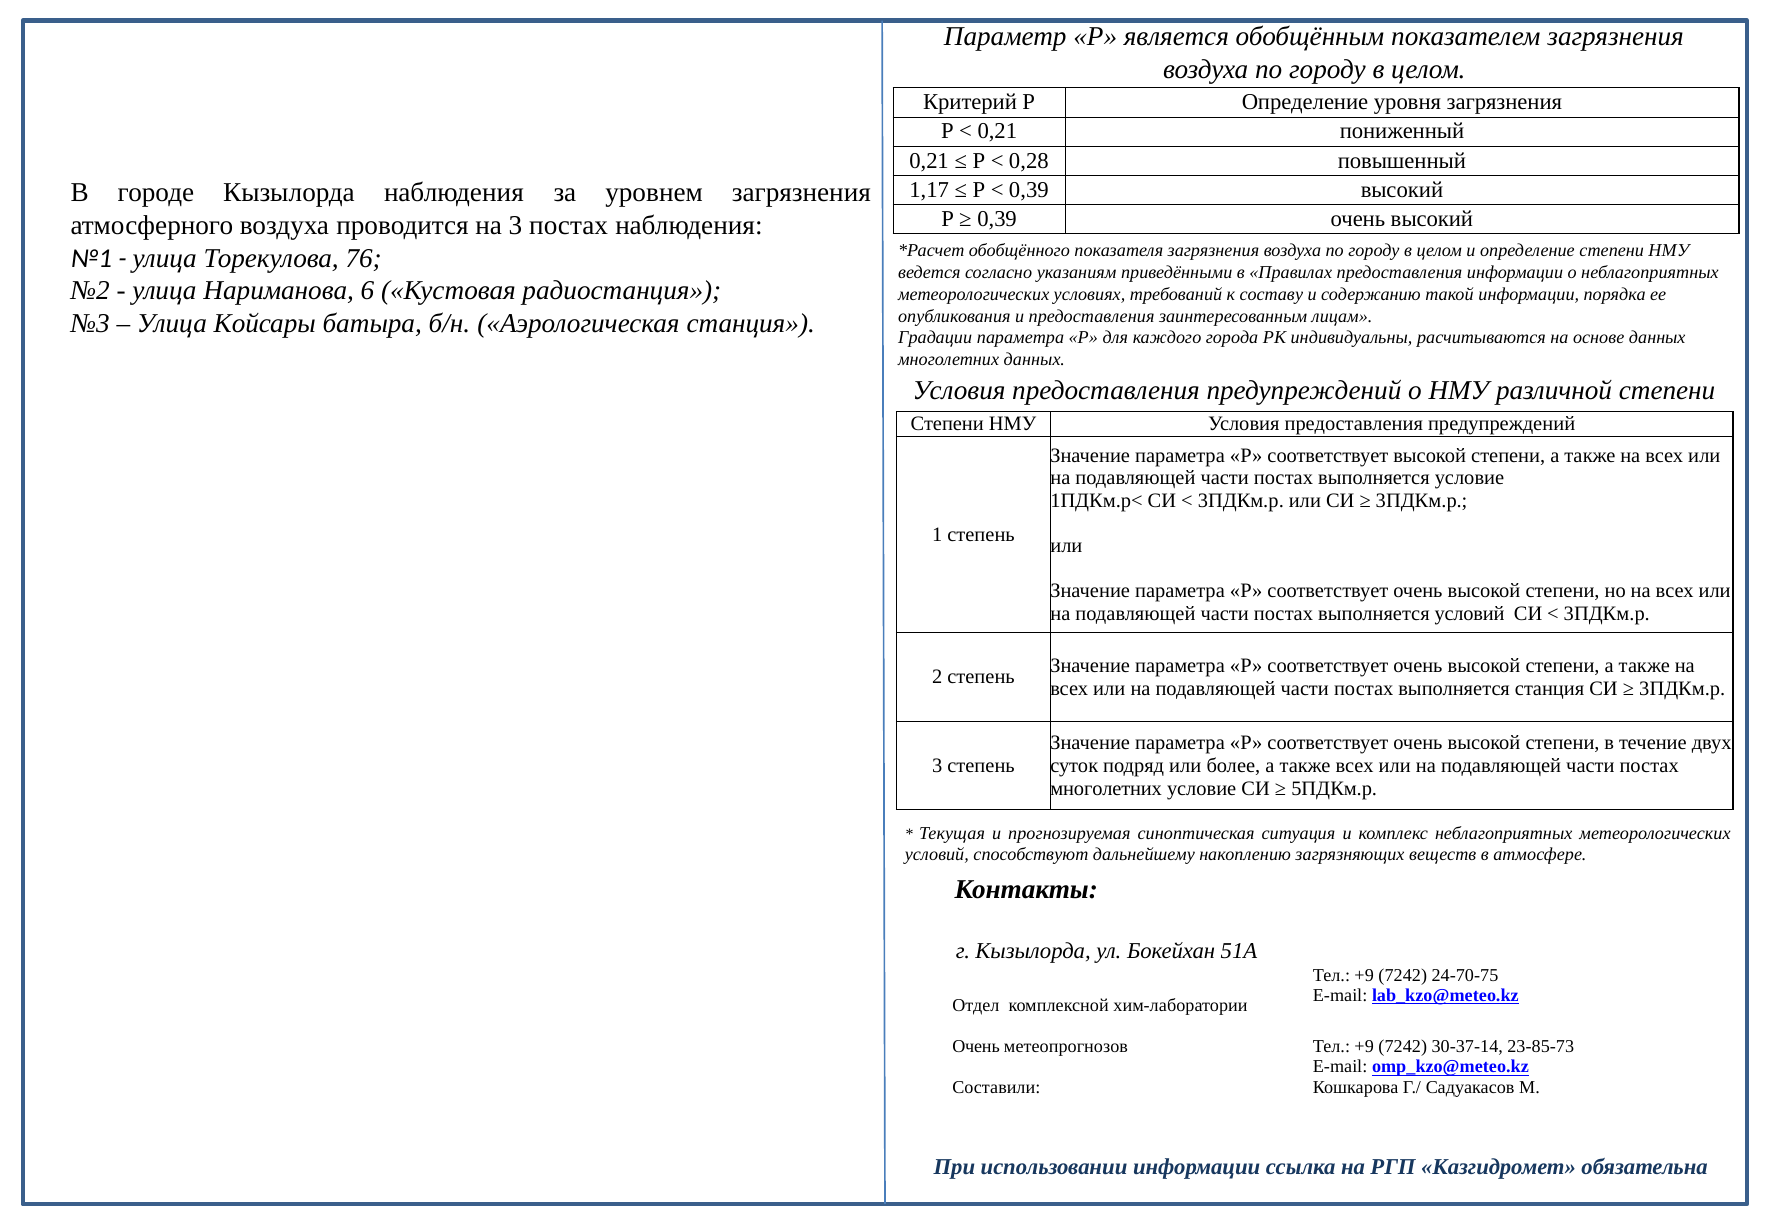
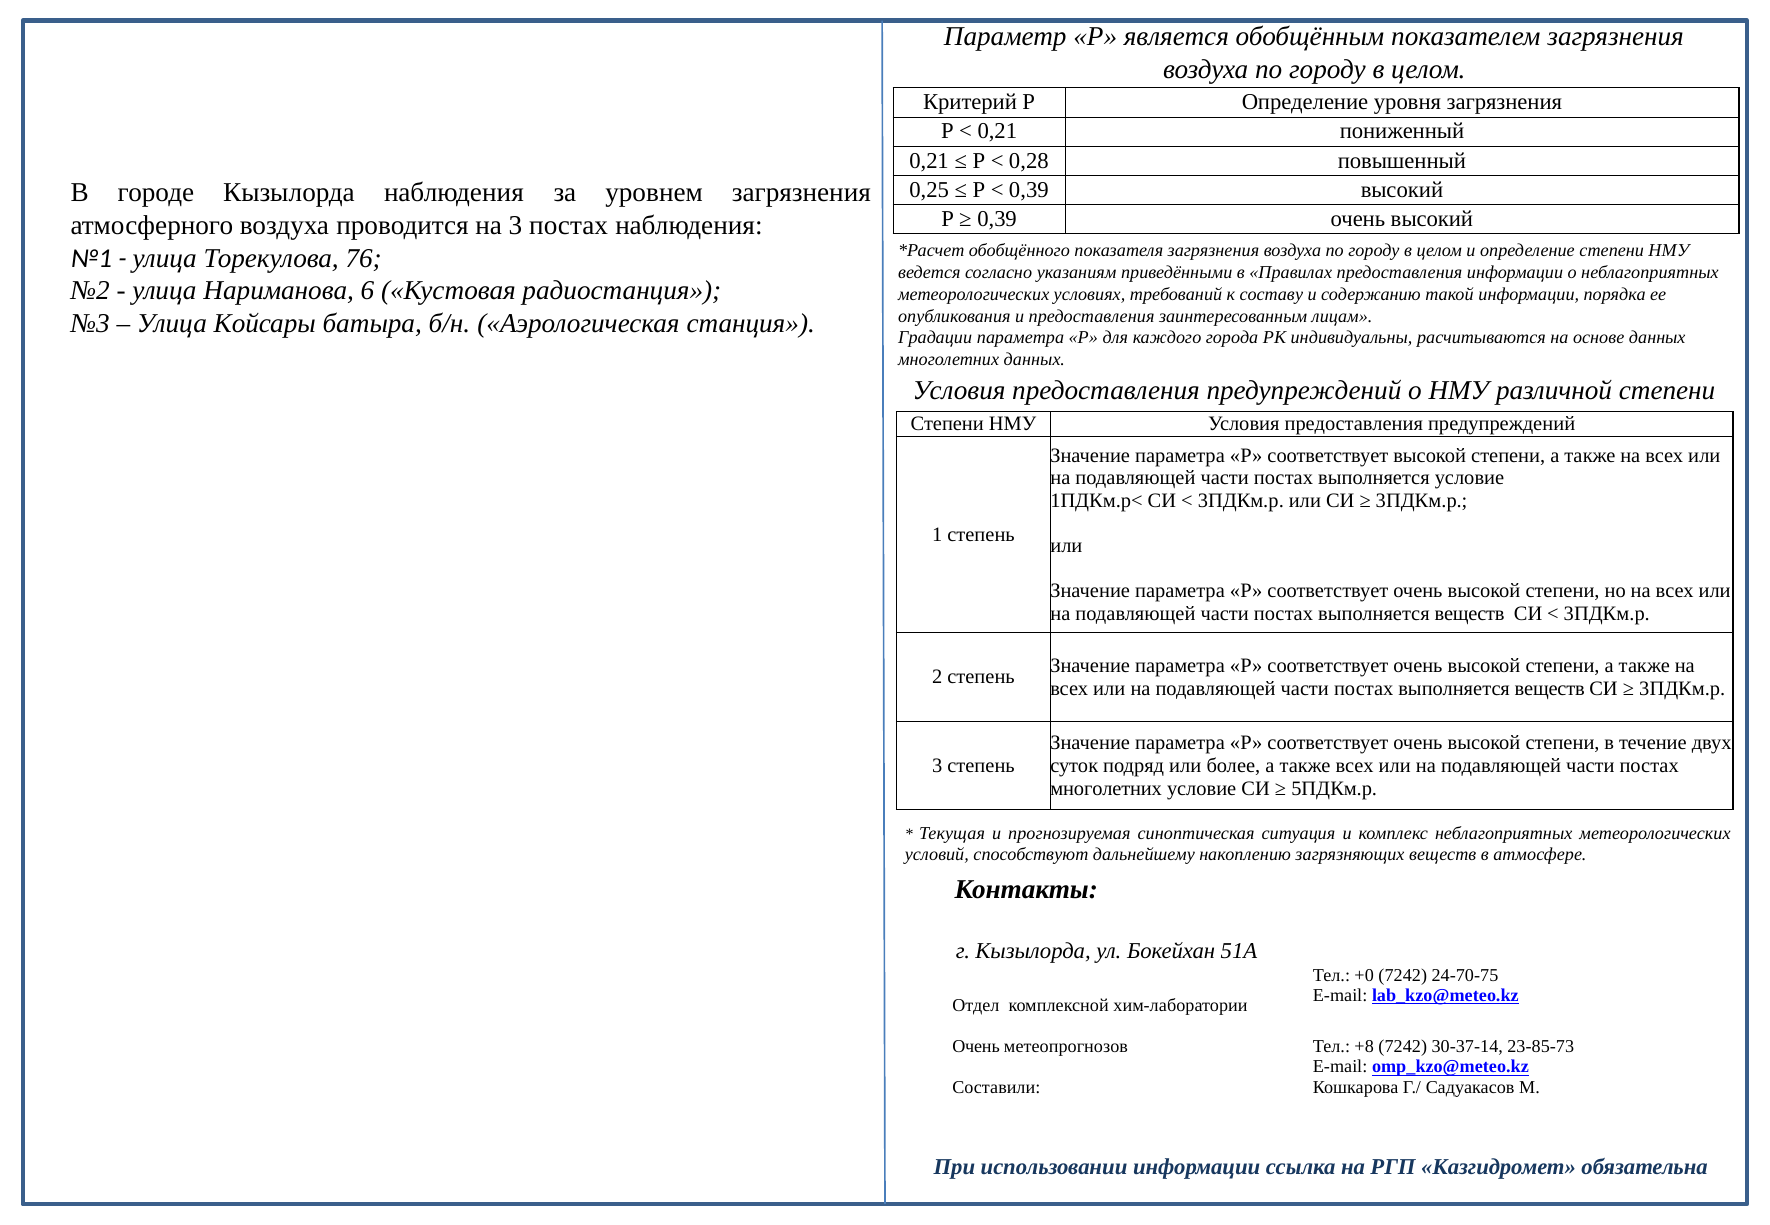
1,17: 1,17 -> 0,25
условий at (1470, 614): условий -> веществ
станция at (1550, 689): станция -> веществ
+9 at (1364, 976): +9 -> +0
+9 at (1364, 1047): +9 -> +8
